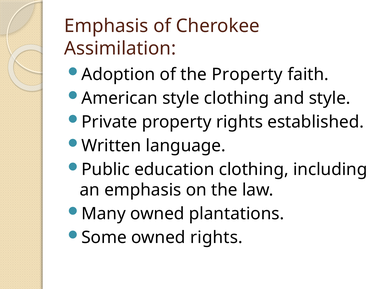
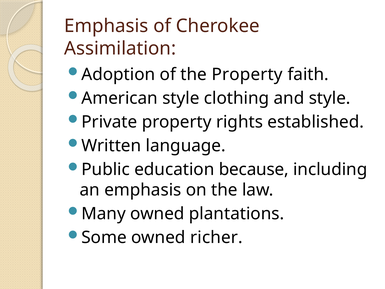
education clothing: clothing -> because
owned rights: rights -> richer
